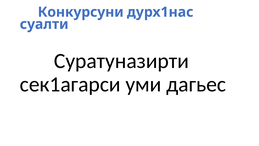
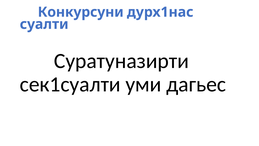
сек1агарси: сек1агарси -> сек1суалти
